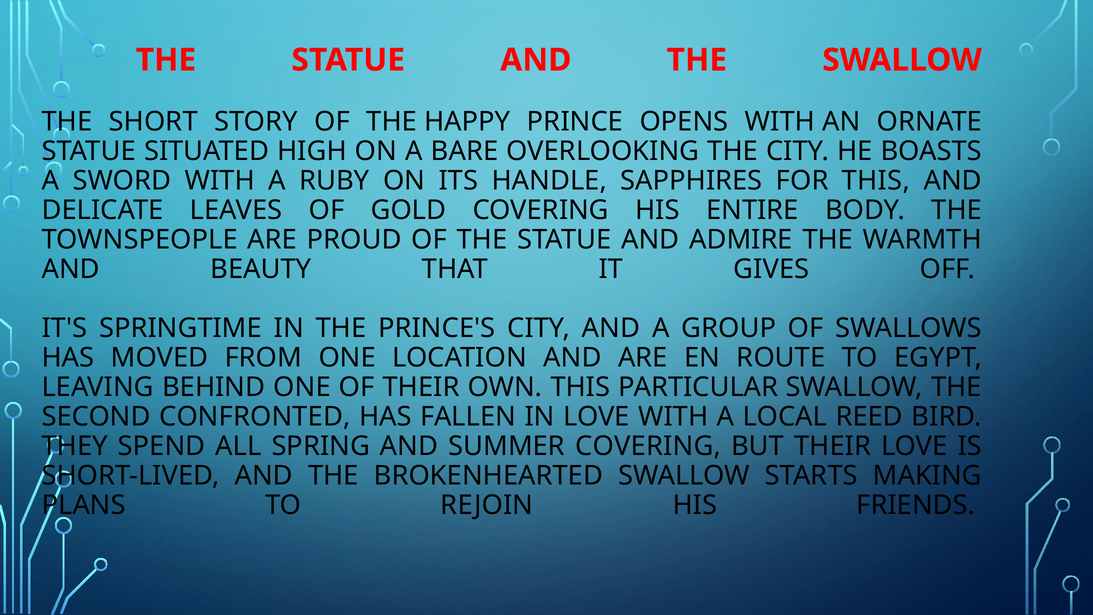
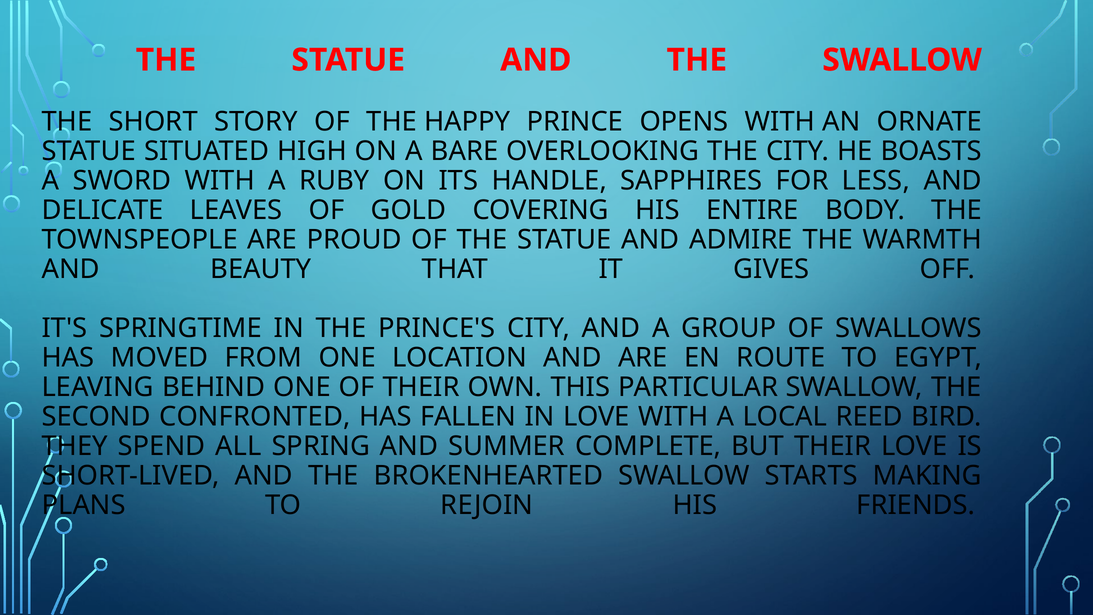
FOR THIS: THIS -> LESS
SUMMER COVERING: COVERING -> COMPLETE
